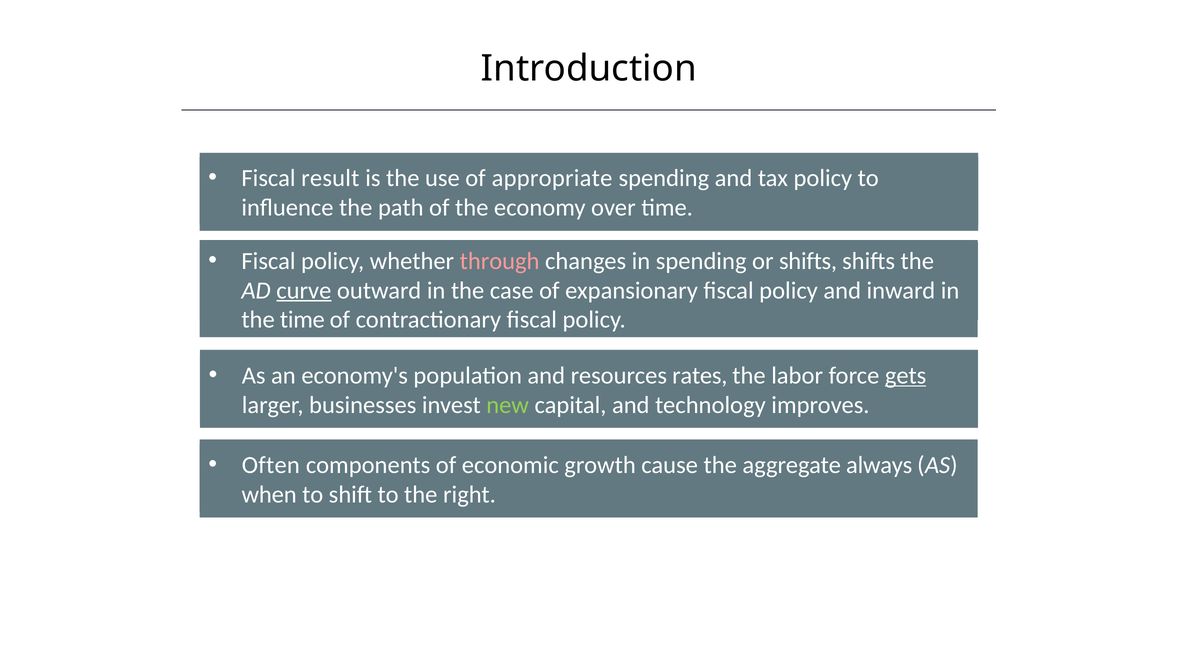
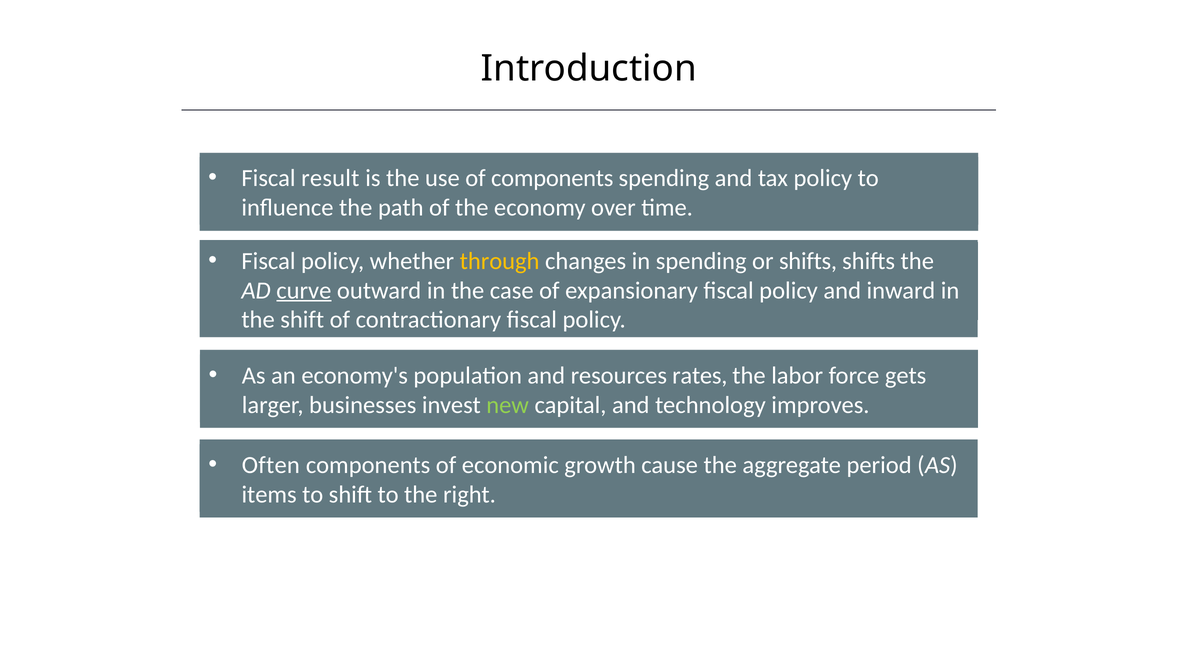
of appropriate: appropriate -> components
through colour: pink -> yellow
the time: time -> shift
gets underline: present -> none
always: always -> period
when: when -> items
